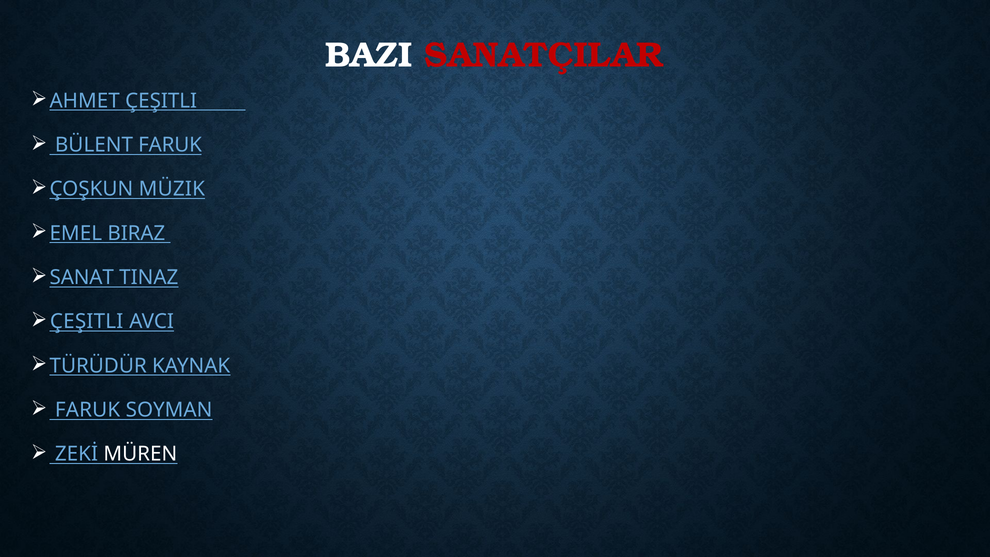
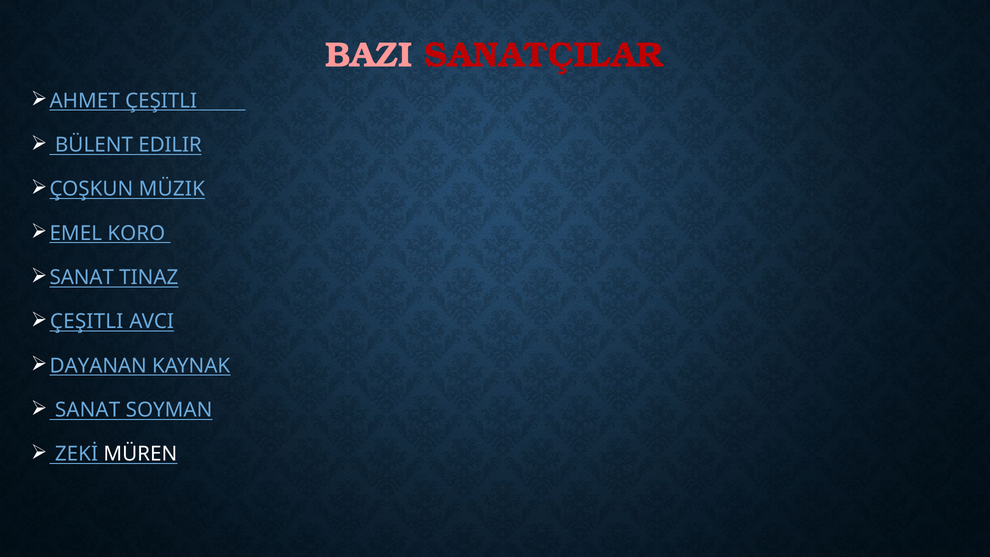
BAZI colour: white -> pink
BÜLENT FARUK: FARUK -> EDILIR
BIRAZ: BIRAZ -> KORO
TÜRÜDÜR: TÜRÜDÜR -> DAYANAN
FARUK at (88, 410): FARUK -> SANAT
